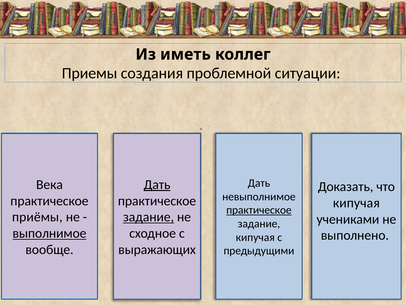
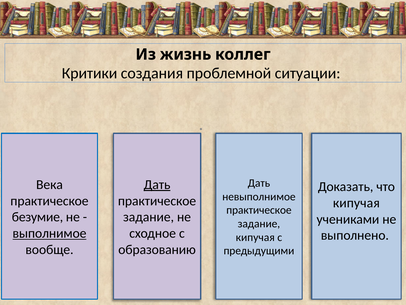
иметь: иметь -> жизнь
Приемы: Приемы -> Критики
практическое at (259, 210) underline: present -> none
приёмы: приёмы -> безумие
задание at (149, 217) underline: present -> none
выражающих: выражающих -> образованию
